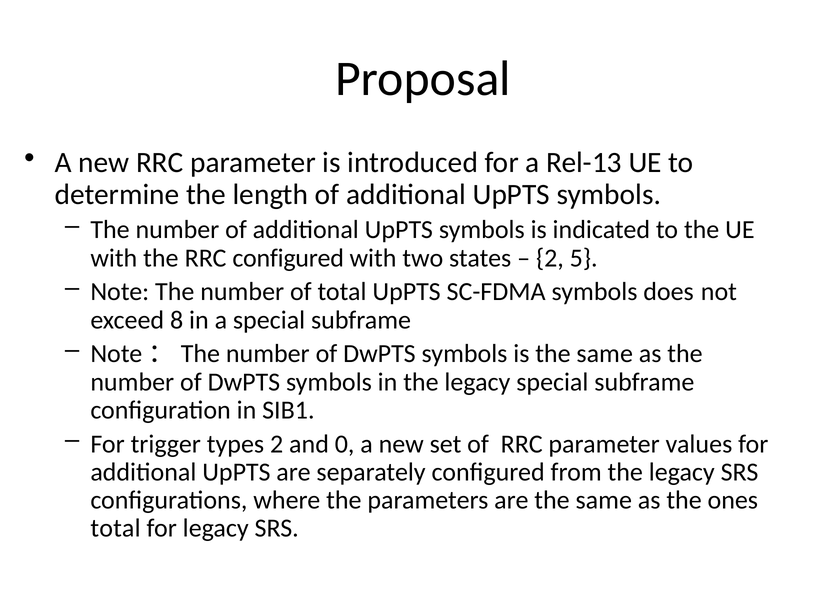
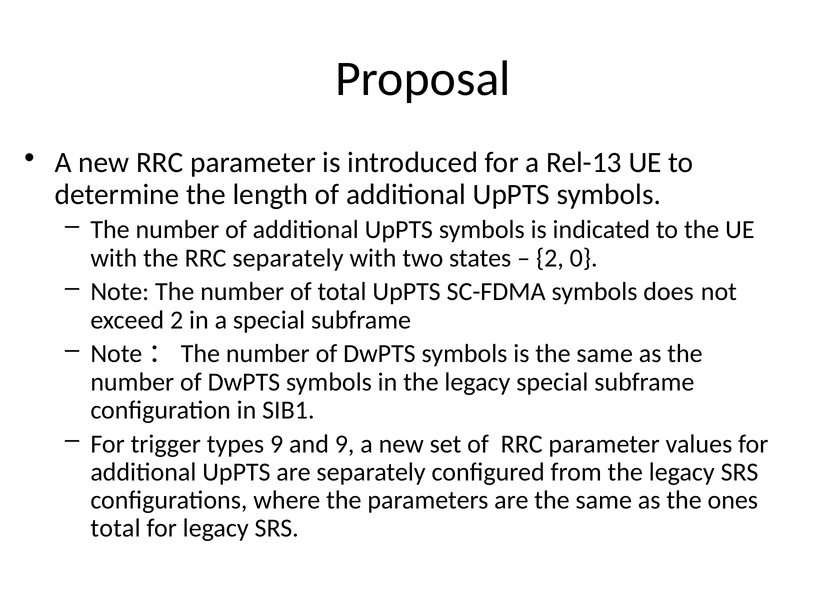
RRC configured: configured -> separately
5: 5 -> 0
exceed 8: 8 -> 2
types 2: 2 -> 9
and 0: 0 -> 9
